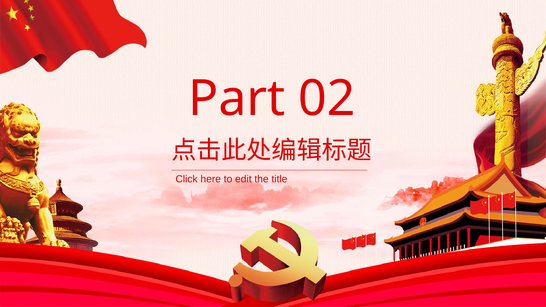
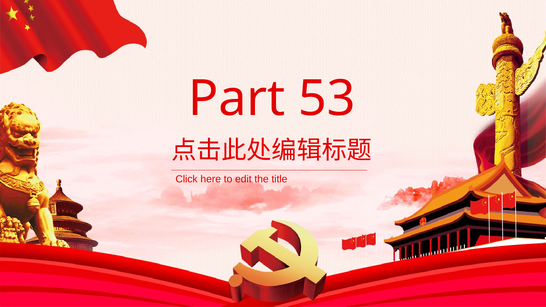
02: 02 -> 53
